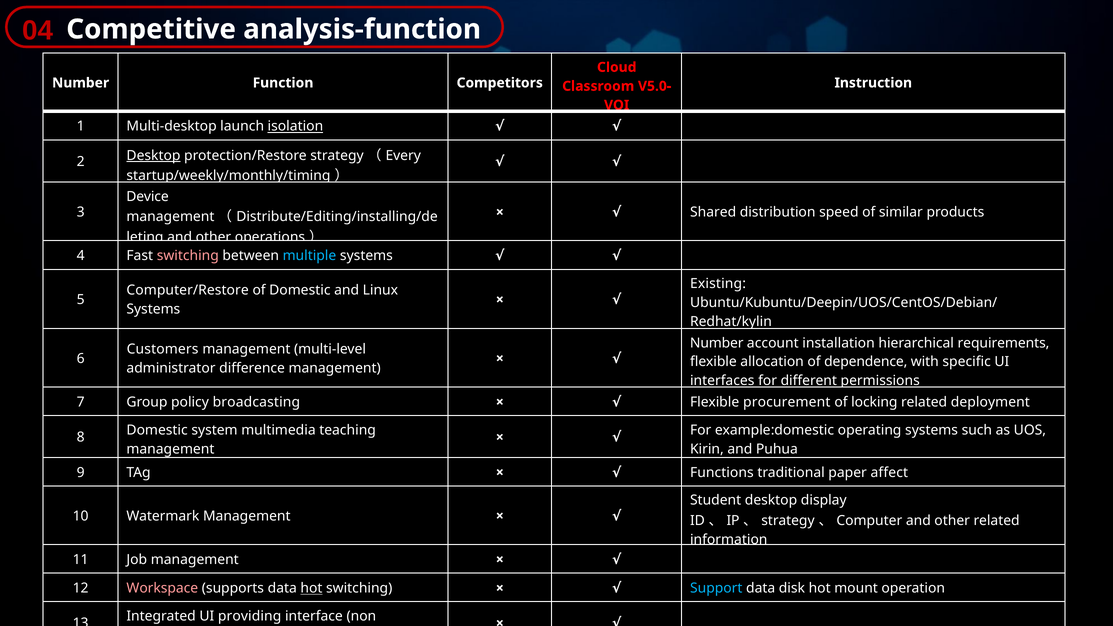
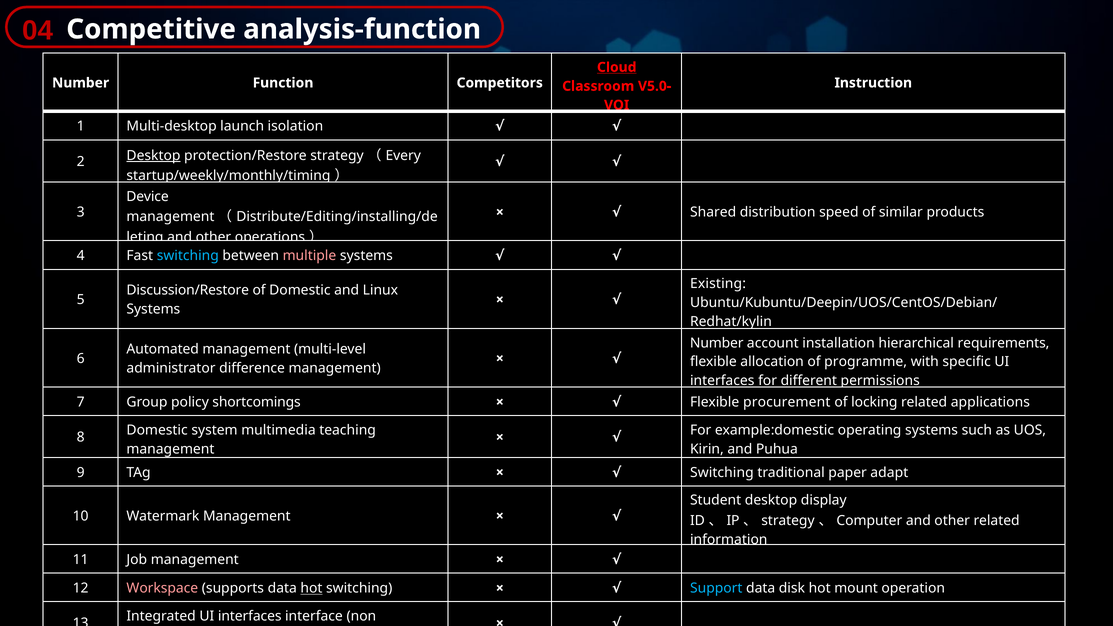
Cloud underline: none -> present
isolation underline: present -> none
switching at (188, 256) colour: pink -> light blue
multiple colour: light blue -> pink
Computer/Restore: Computer/Restore -> Discussion/Restore
Customers: Customers -> Automated
dependence: dependence -> programme
broadcasting: broadcasting -> shortcomings
deployment: deployment -> applications
Functions at (722, 472): Functions -> Switching
affect: affect -> adapt
Integrated UI providing: providing -> interfaces
